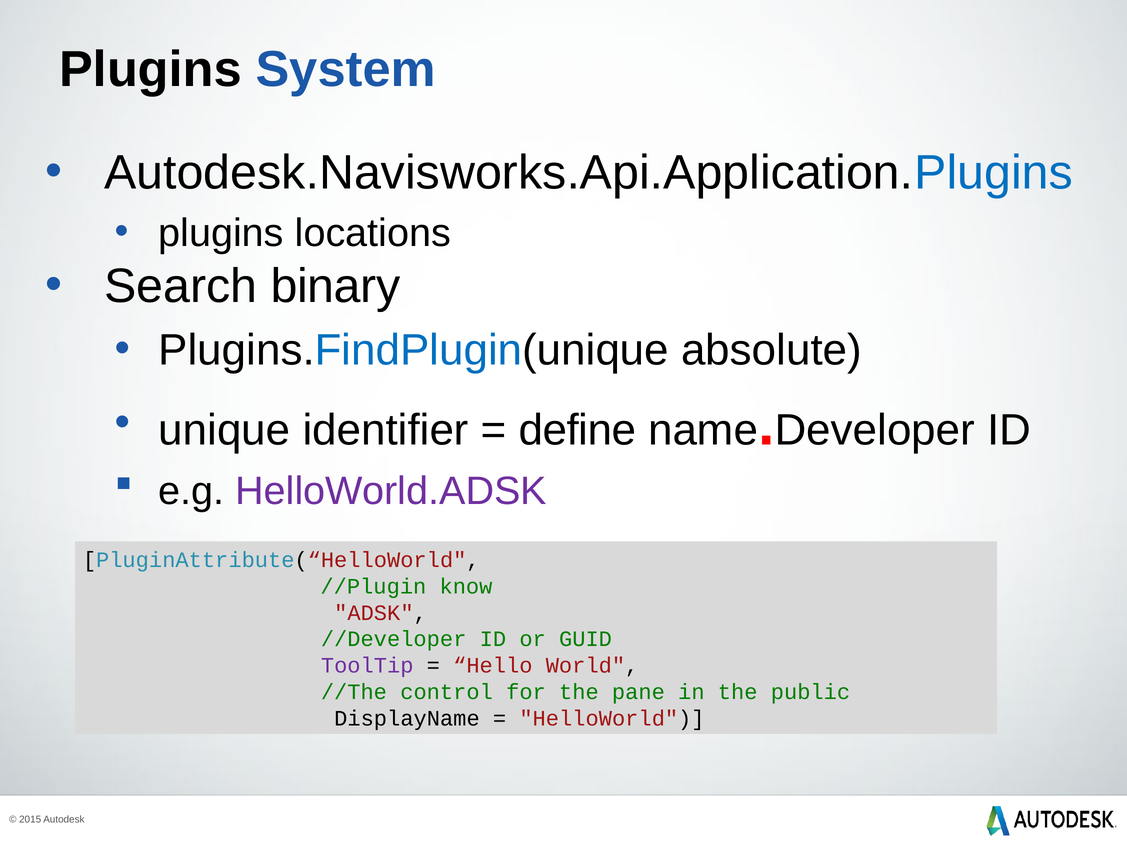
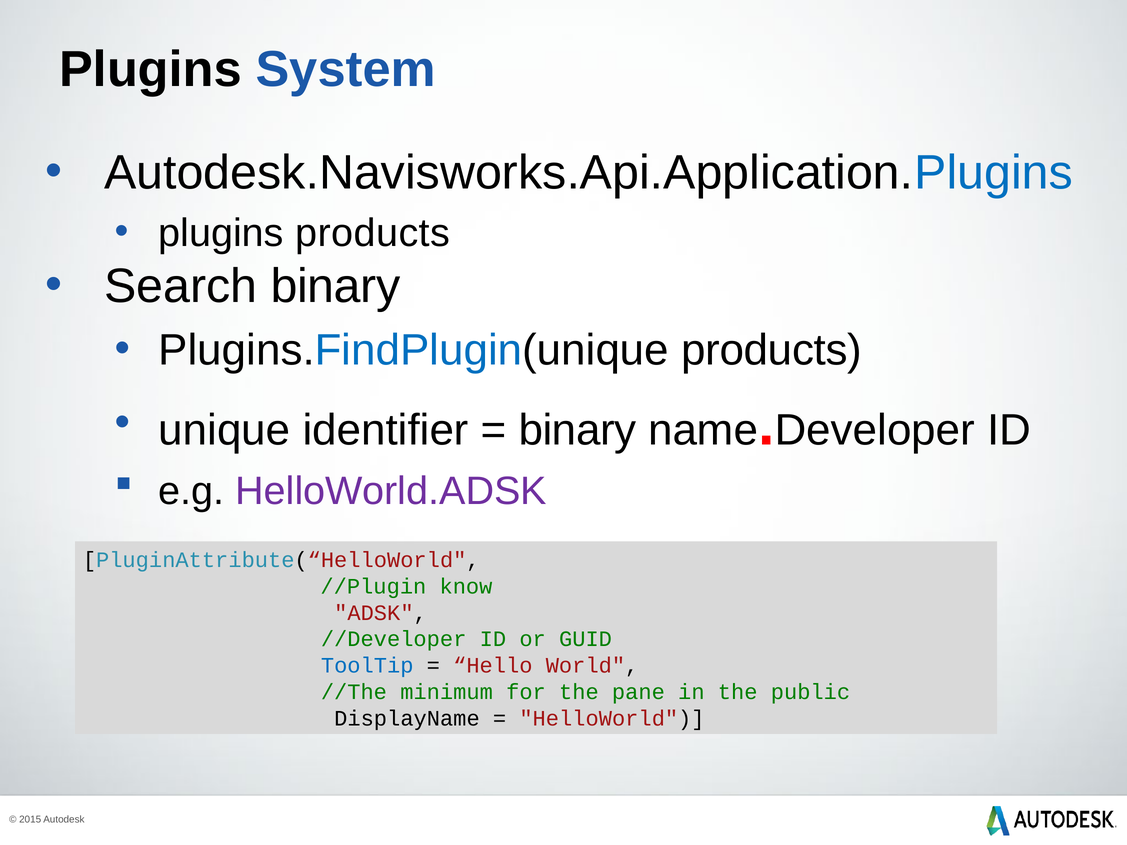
plugins locations: locations -> products
Plugins.FindPlugin(unique absolute: absolute -> products
define at (577, 430): define -> binary
ToolTip colour: purple -> blue
control: control -> minimum
